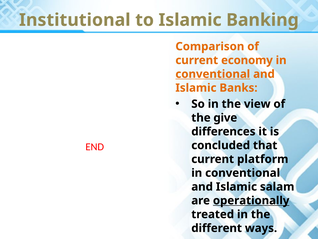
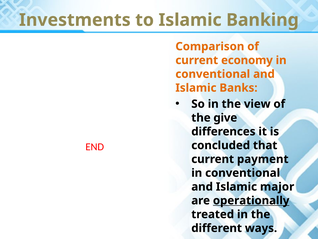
Institutional: Institutional -> Investments
conventional at (213, 74) underline: present -> none
platform: platform -> payment
salam: salam -> major
